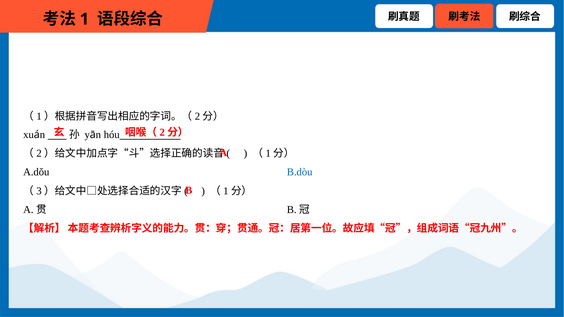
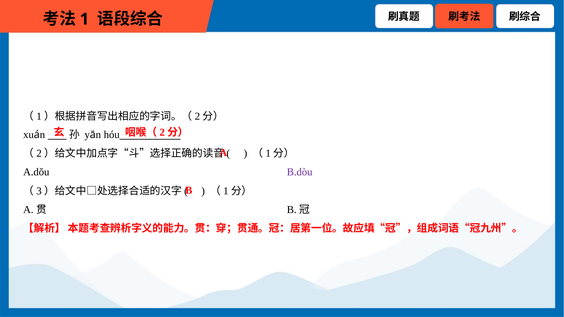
B.dòu colour: blue -> purple
